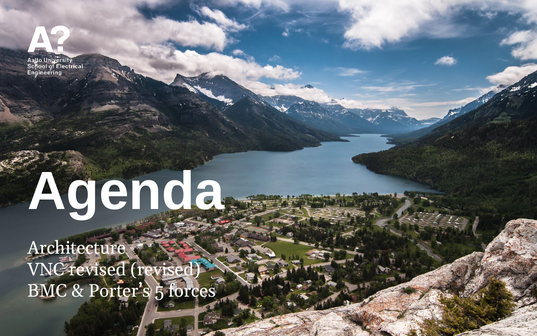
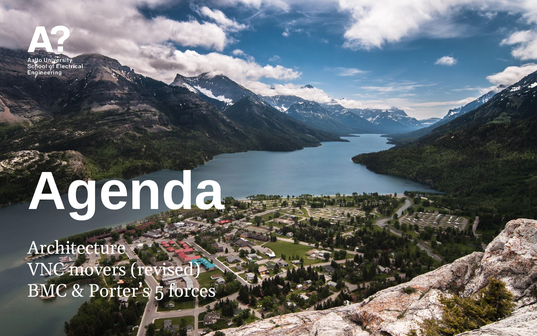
VNC revised: revised -> movers
